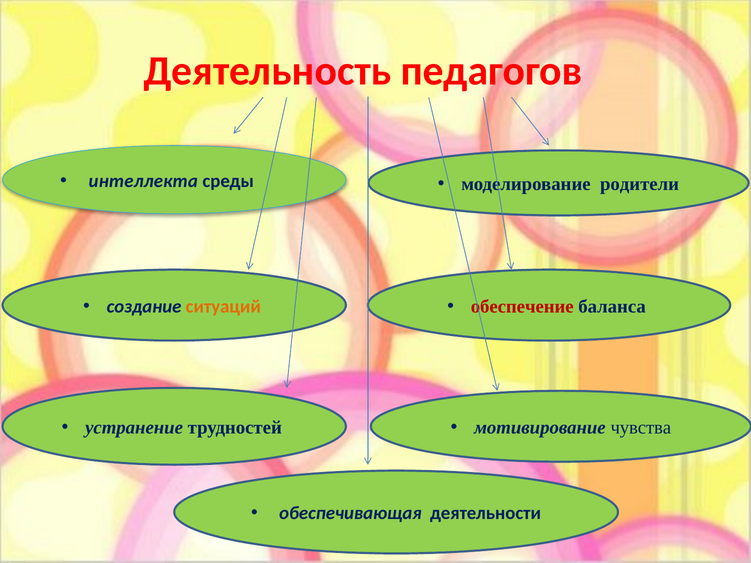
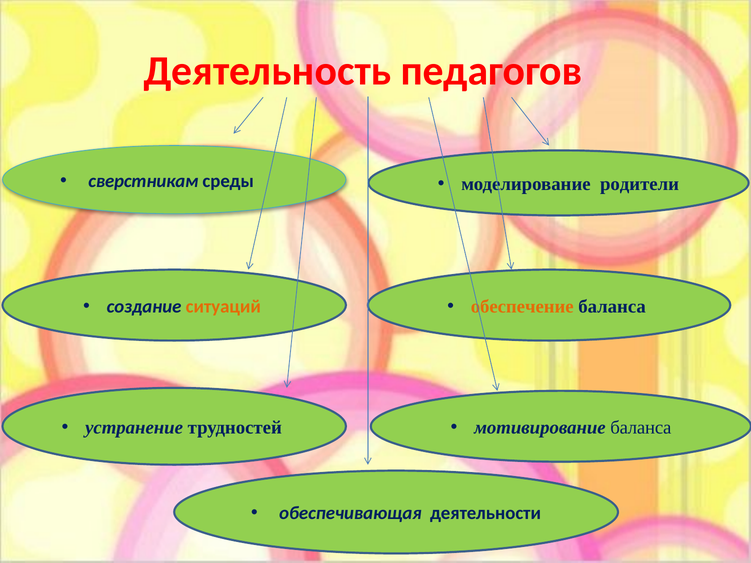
интеллекта: интеллекта -> сверстникам
обеспечение colour: red -> orange
мотивирование чувства: чувства -> баланса
